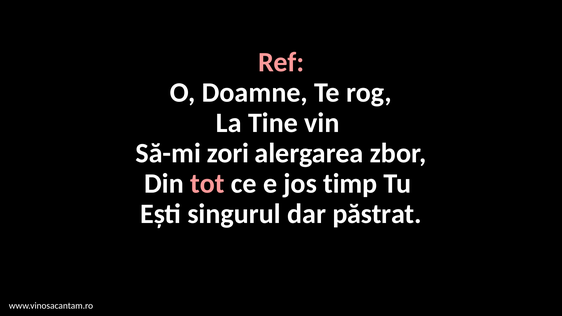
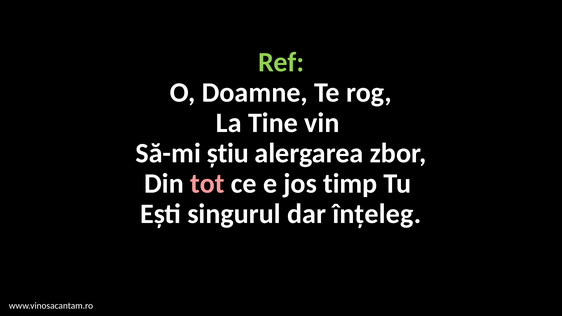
Ref colour: pink -> light green
zori: zori -> știu
păstrat: păstrat -> înțeleg
